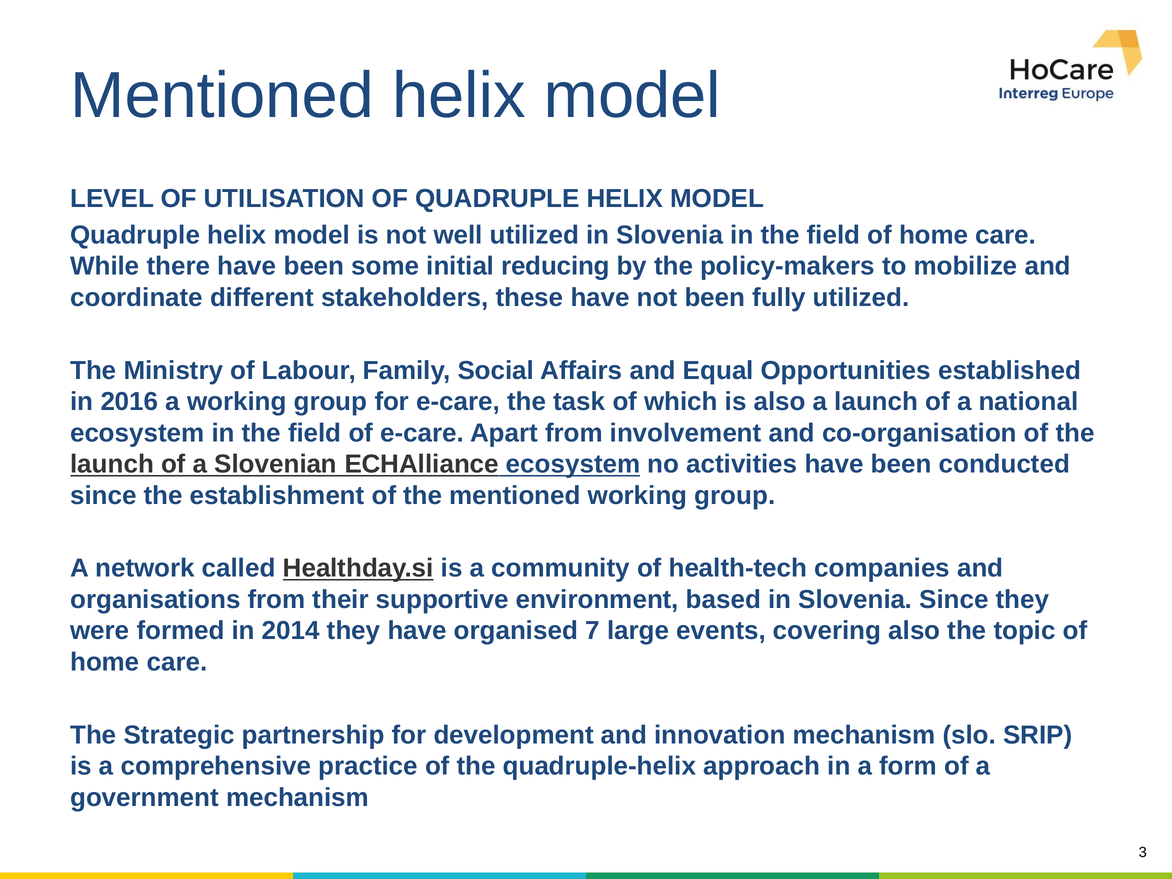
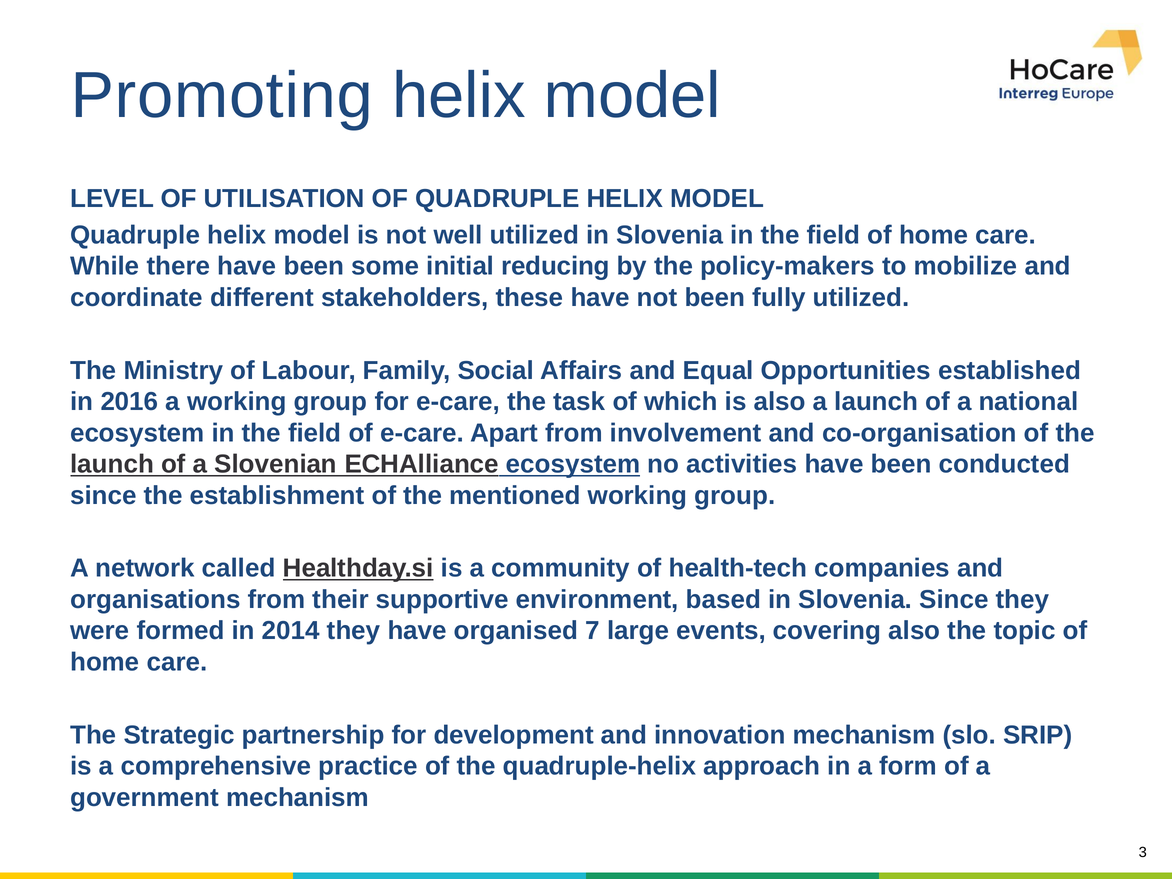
Mentioned at (222, 96): Mentioned -> Promoting
